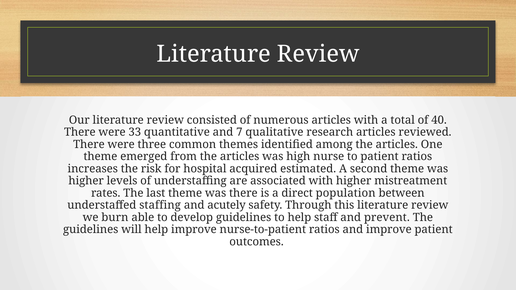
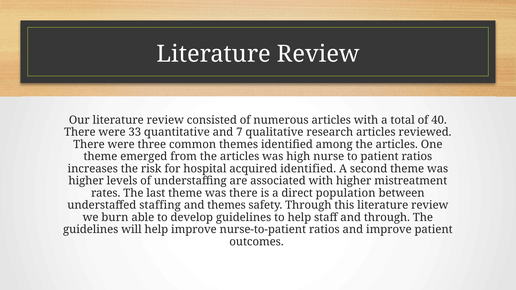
acquired estimated: estimated -> identified
and acutely: acutely -> themes
and prevent: prevent -> through
